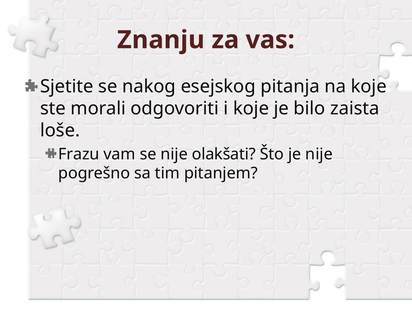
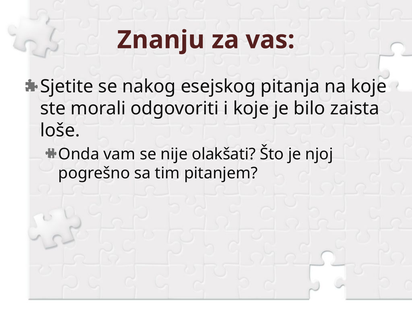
Frazu: Frazu -> Onda
je nije: nije -> njoj
